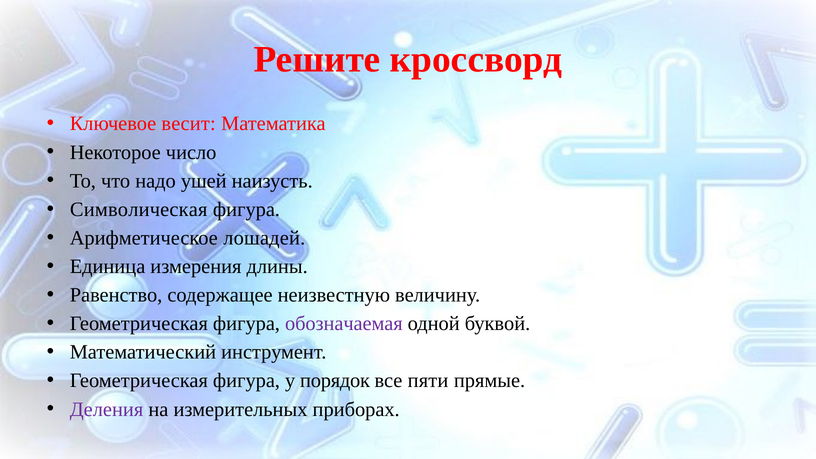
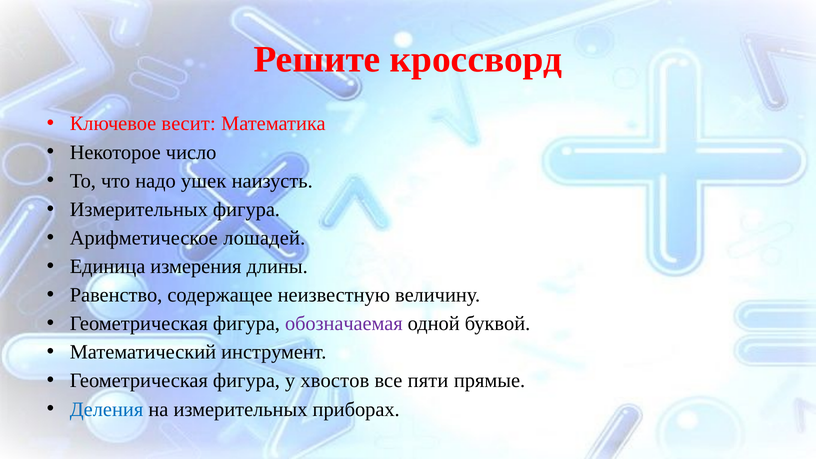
ушей: ушей -> ушек
Символическая at (139, 209): Символическая -> Измерительных
порядок: порядок -> хвостов
Деления colour: purple -> blue
